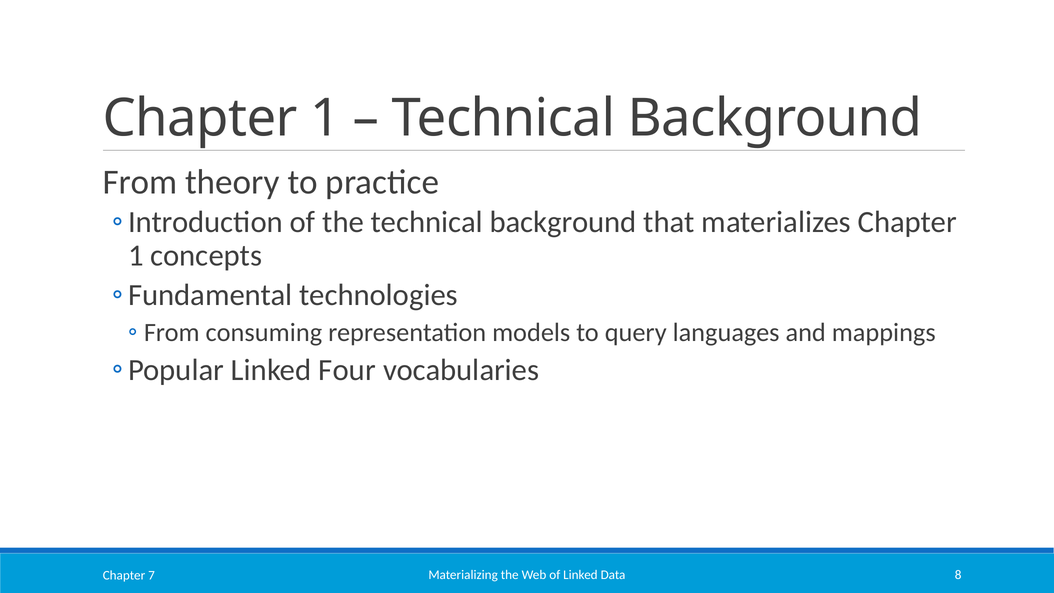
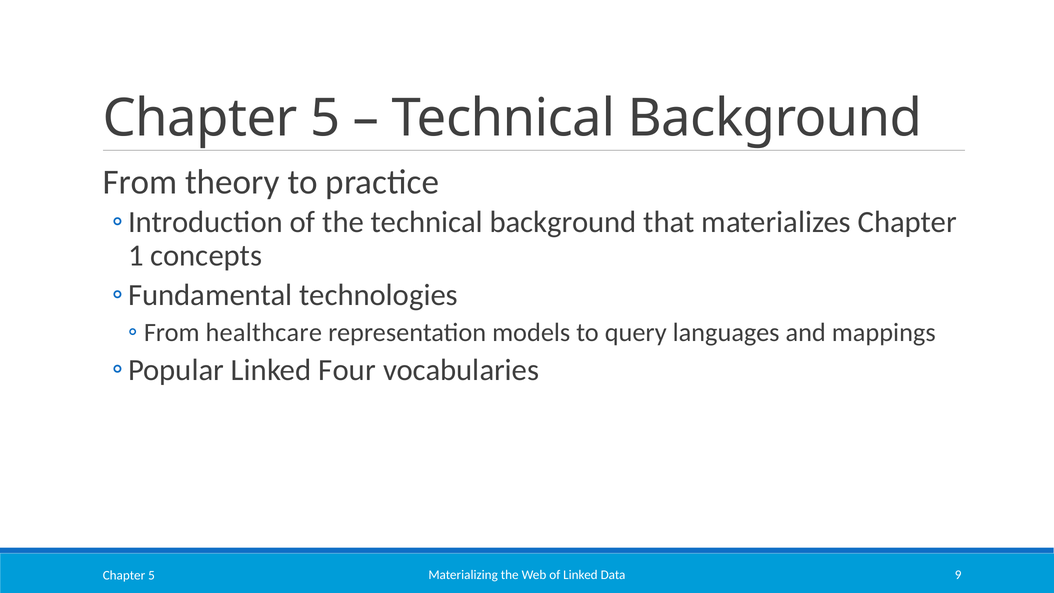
1 at (325, 118): 1 -> 5
consuming: consuming -> healthcare
8: 8 -> 9
7 at (151, 575): 7 -> 5
